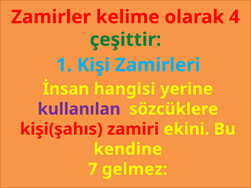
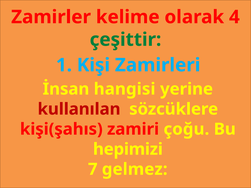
kullanılan colour: purple -> red
ekini: ekini -> çoğu
kendine: kendine -> hepimizi
